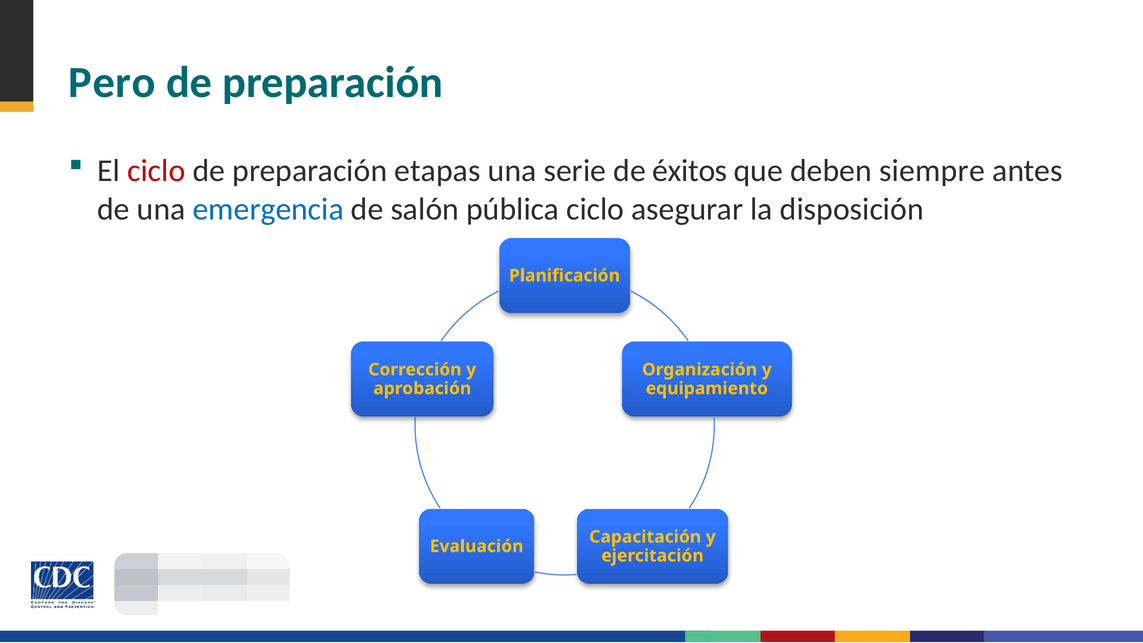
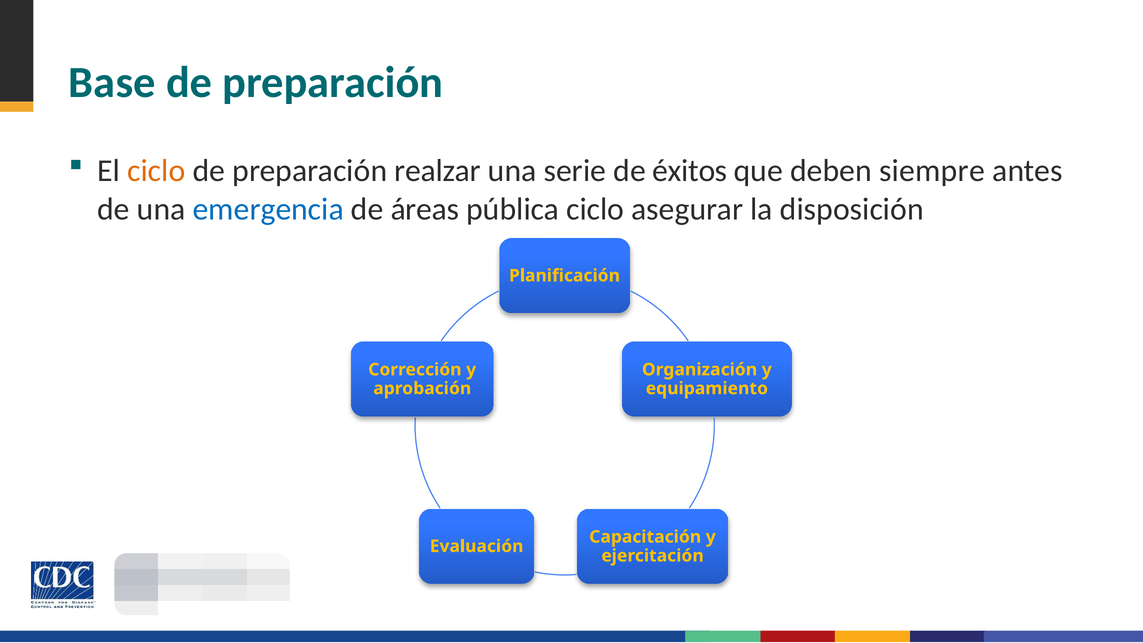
Pero: Pero -> Base
ciclo at (156, 171) colour: red -> orange
etapas: etapas -> realzar
salón: salón -> áreas
